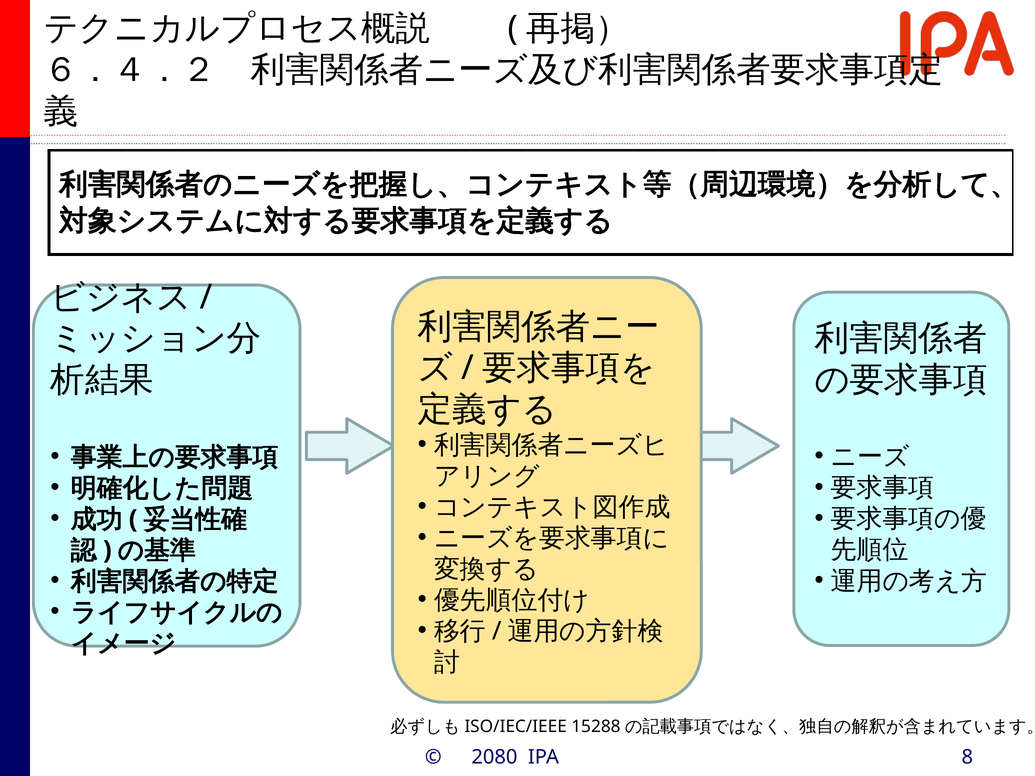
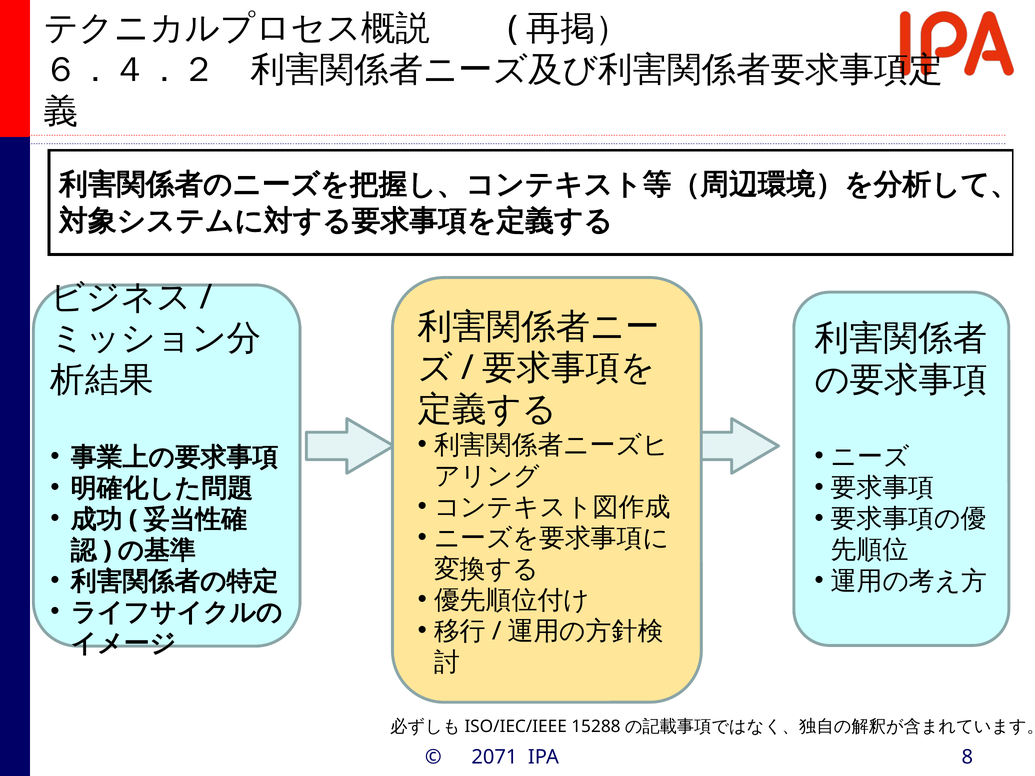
2080: 2080 -> 2071
